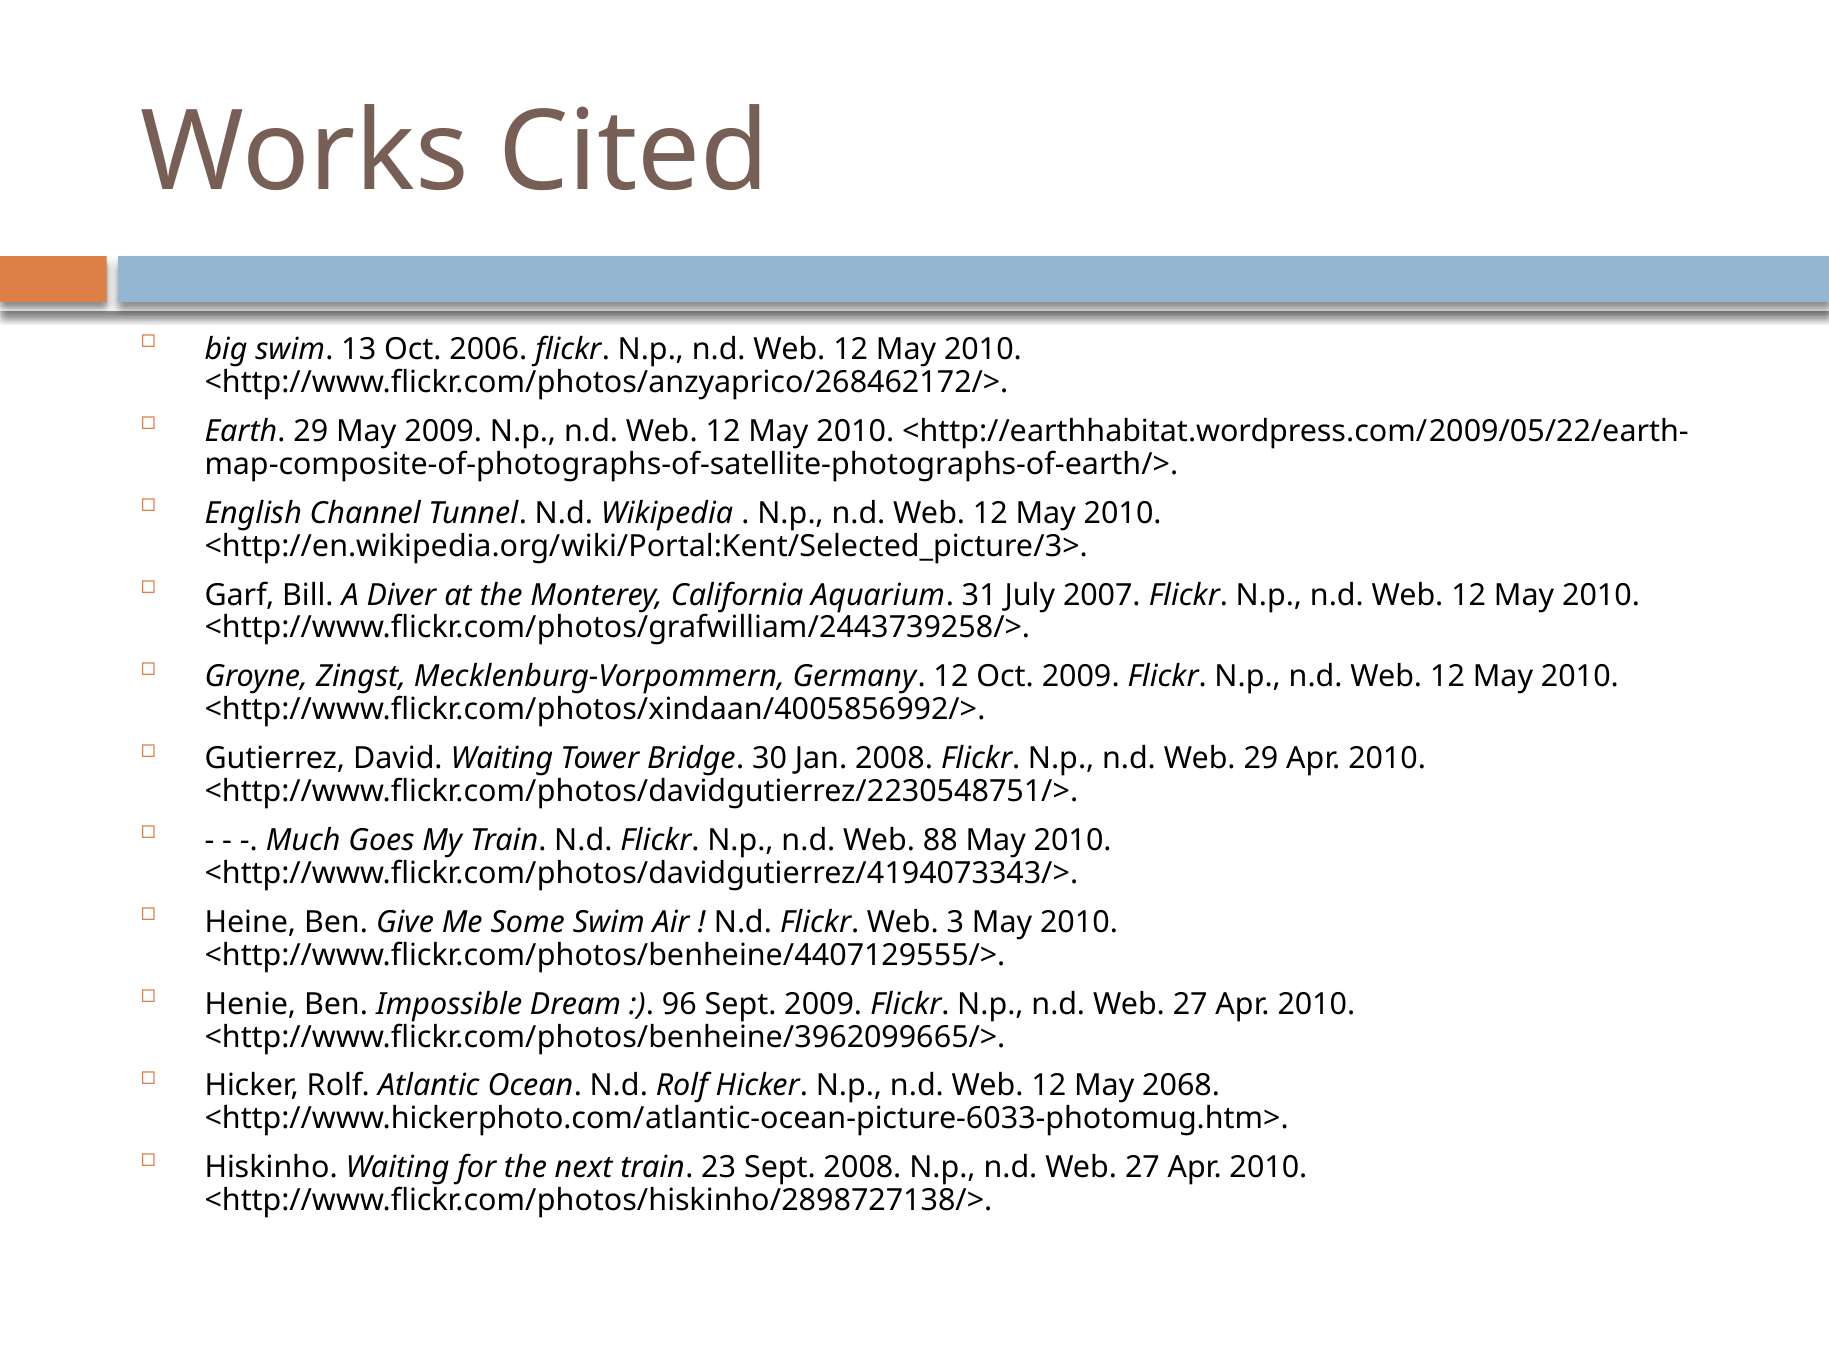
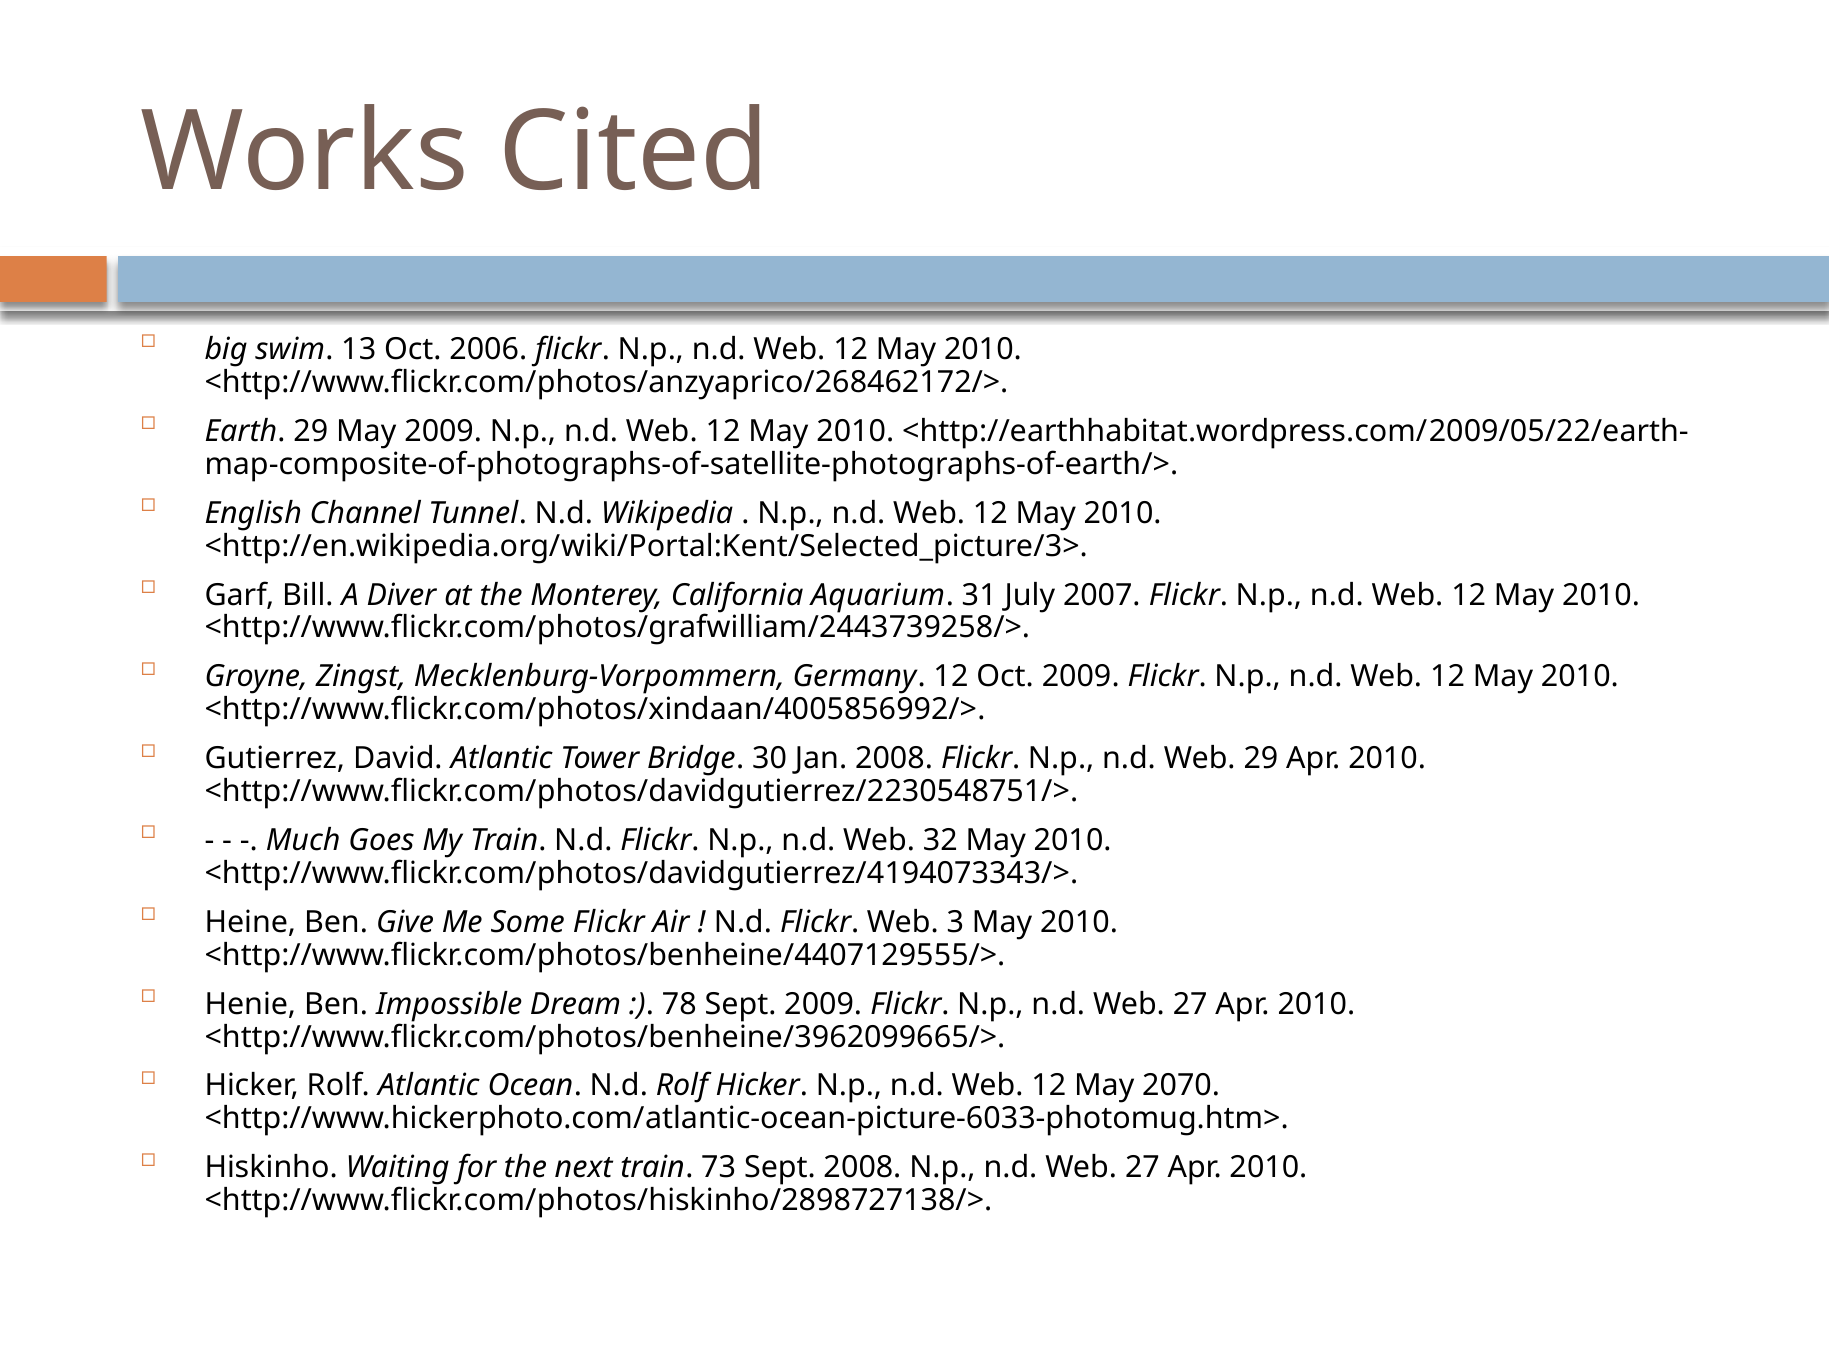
David Waiting: Waiting -> Atlantic
88: 88 -> 32
Some Swim: Swim -> Flickr
96: 96 -> 78
2068: 2068 -> 2070
23: 23 -> 73
